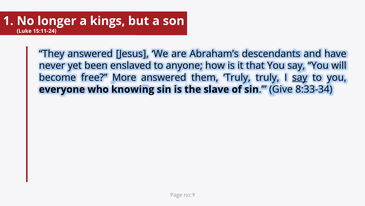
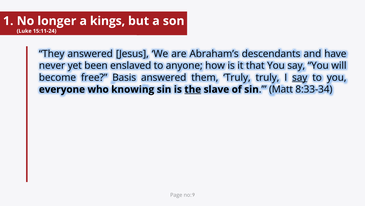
More: More -> Basis
the underline: none -> present
Give: Give -> Matt
